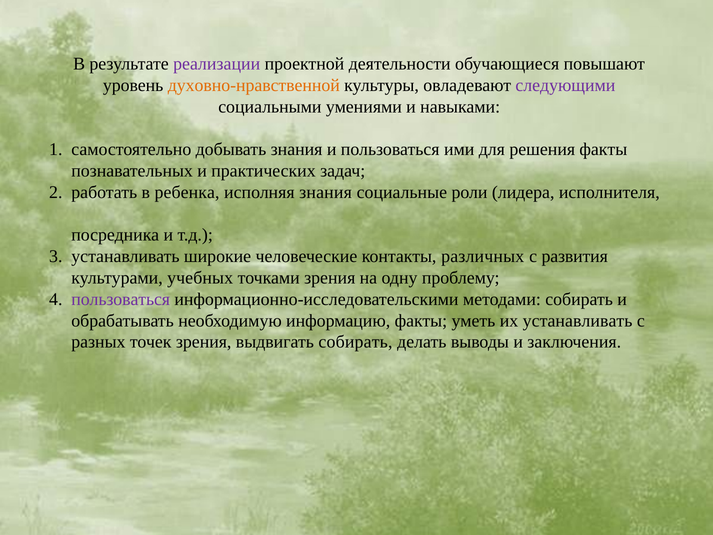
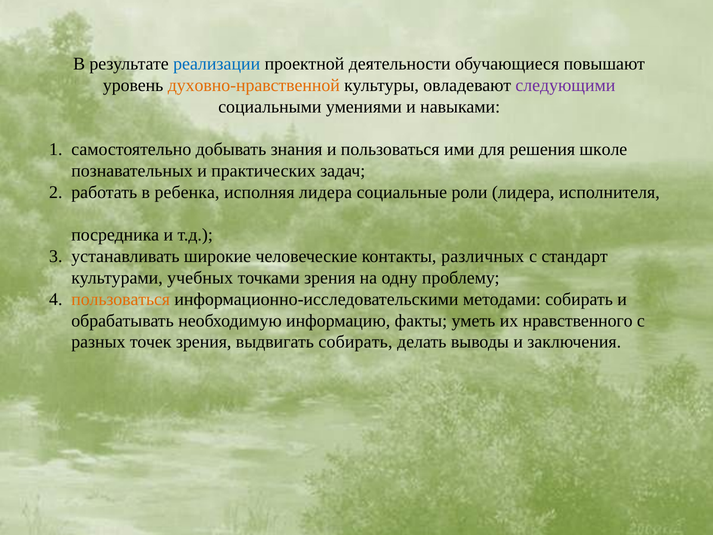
реализации colour: purple -> blue
решения факты: факты -> школе
исполняя знания: знания -> лидера
развития: развития -> стандарт
пользоваться at (121, 299) colour: purple -> orange
их устанавливать: устанавливать -> нравственного
